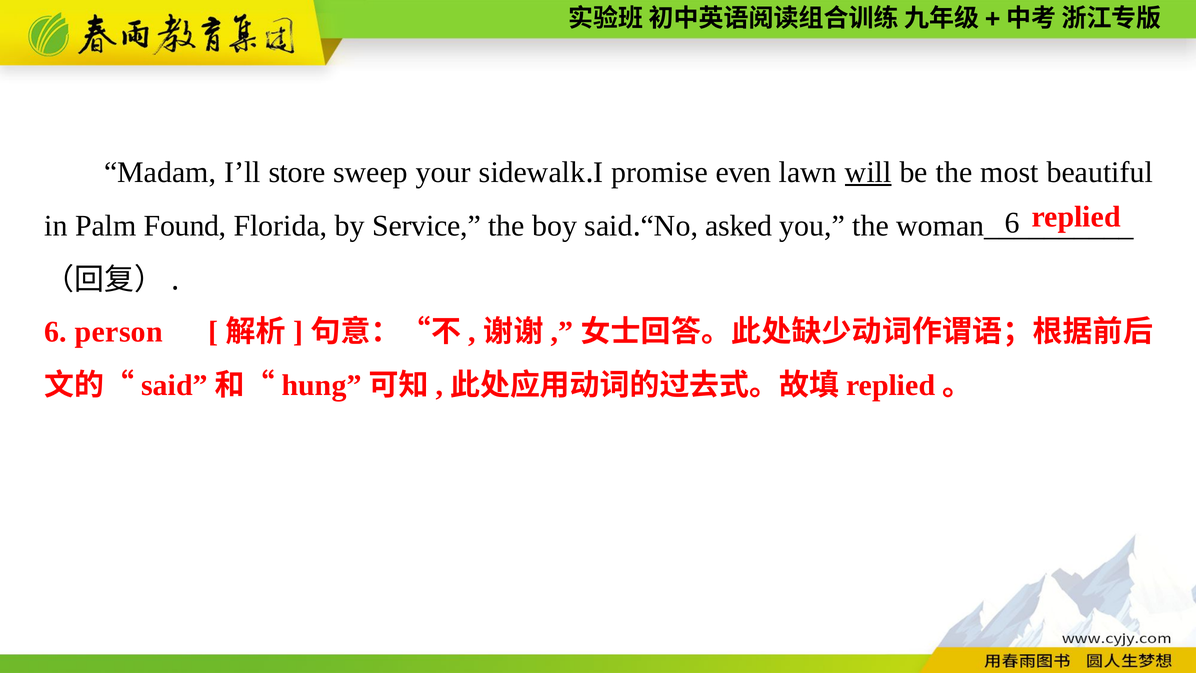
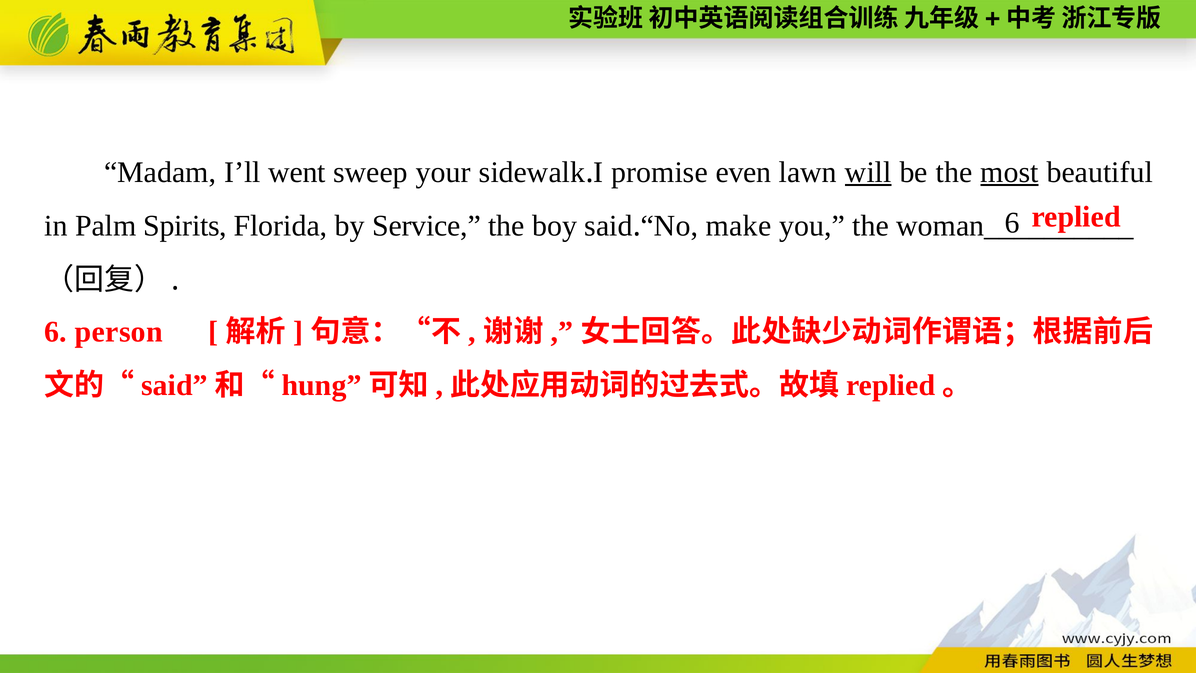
store: store -> went
most underline: none -> present
Found: Found -> Spirits
asked: asked -> make
